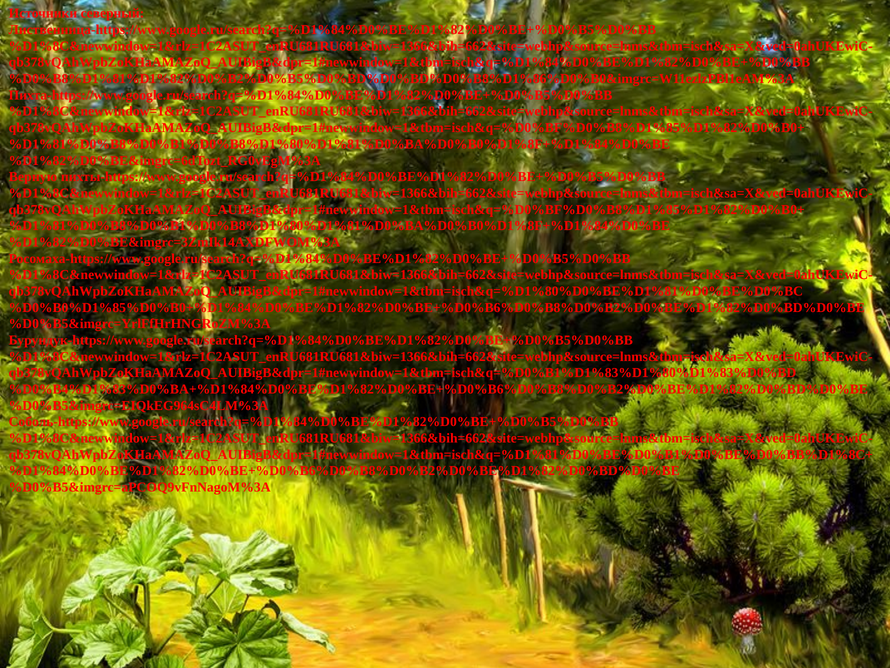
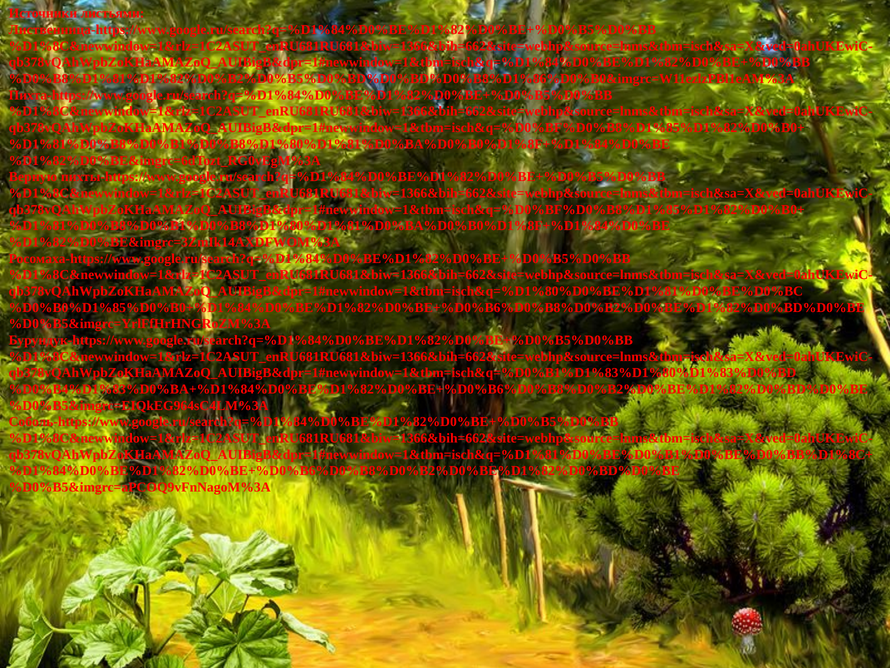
северный: северный -> листьями
